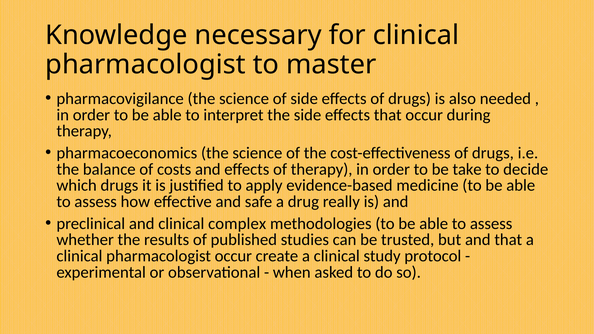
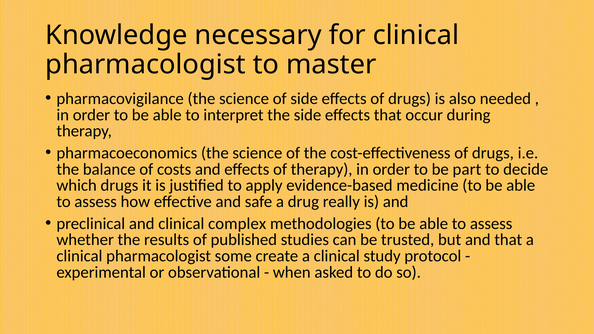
take: take -> part
pharmacologist occur: occur -> some
